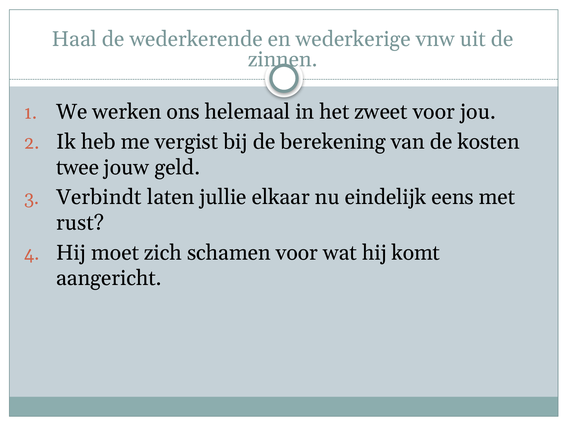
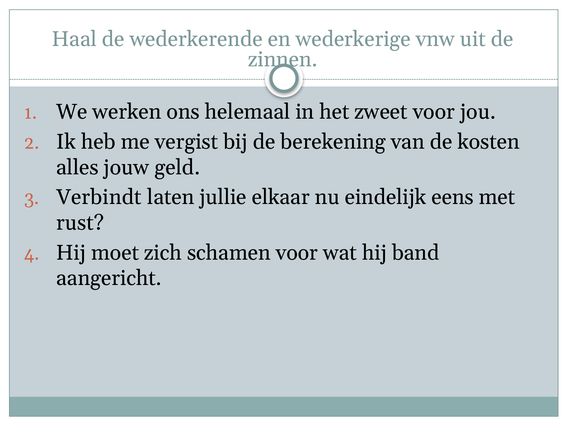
twee: twee -> alles
komt: komt -> band
